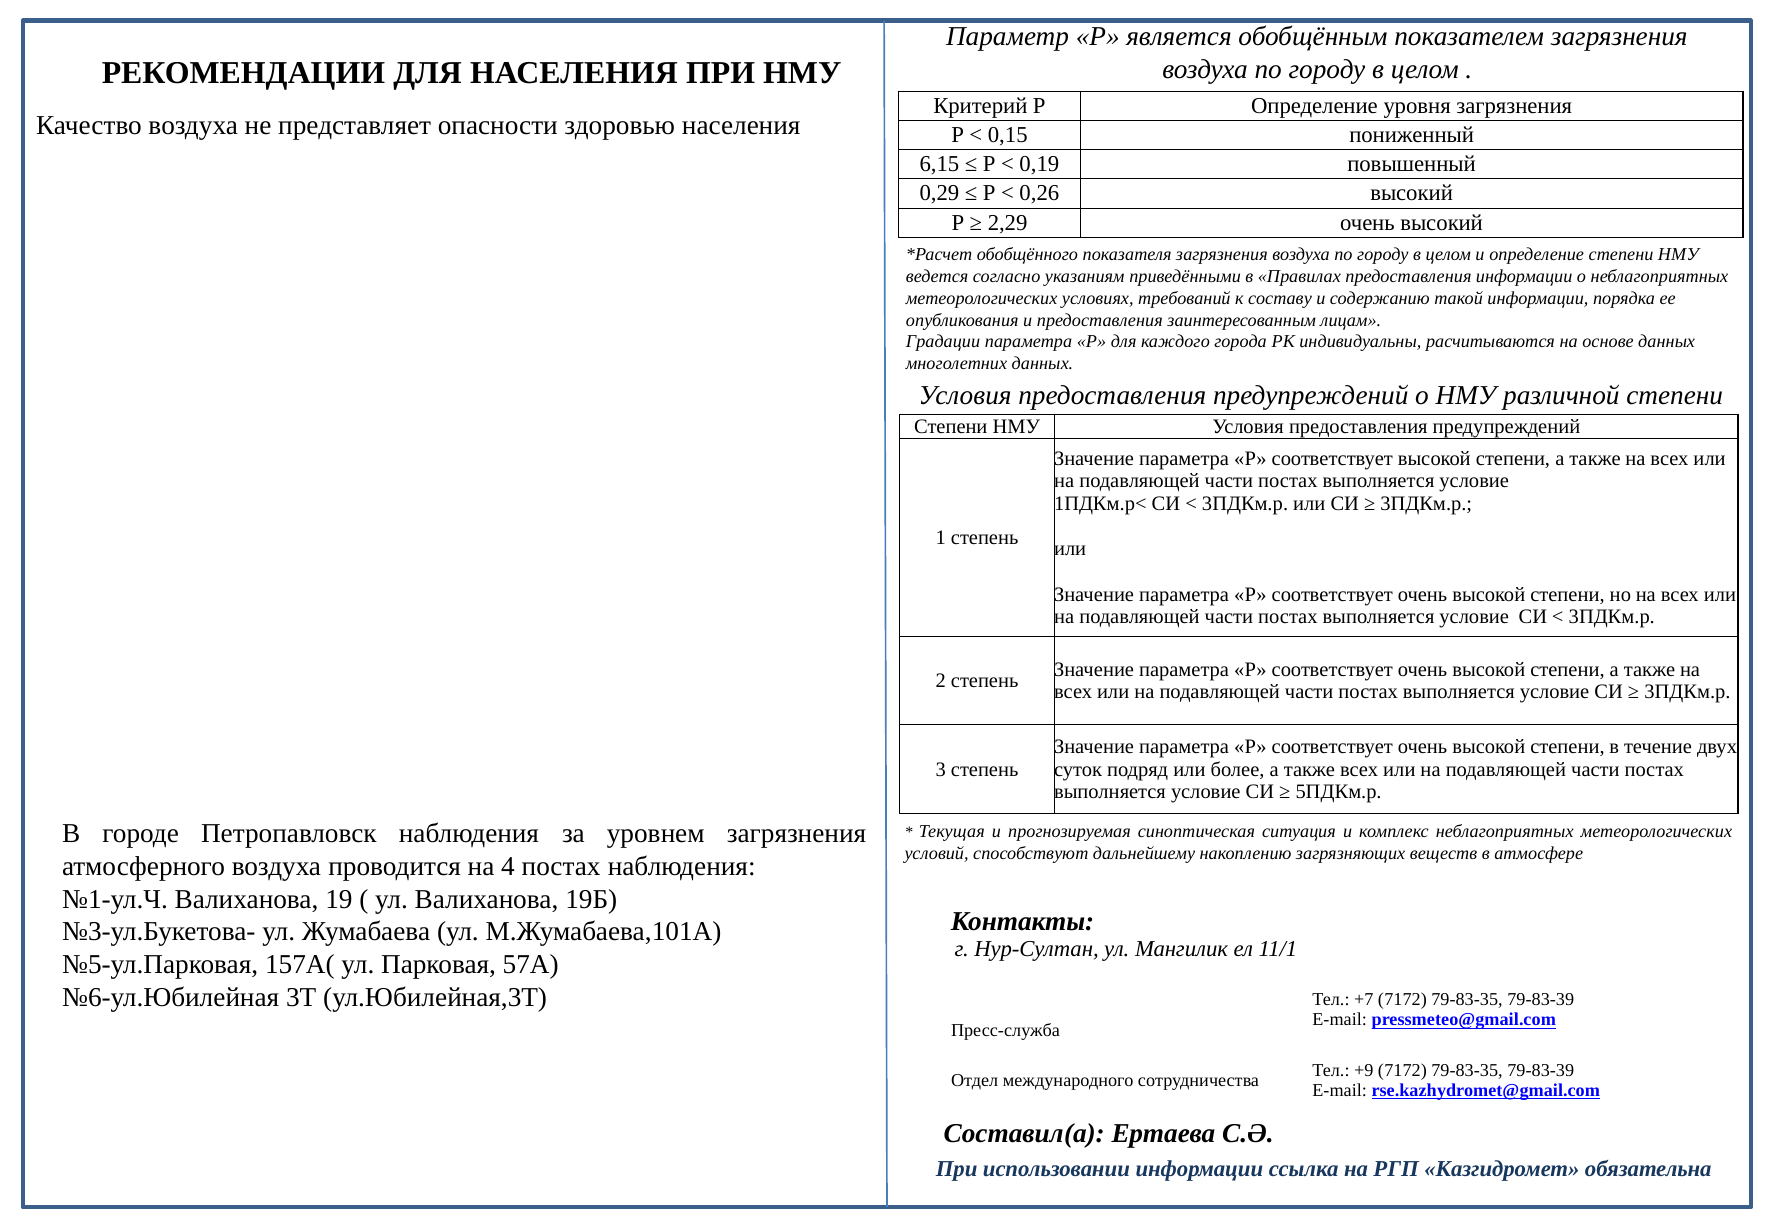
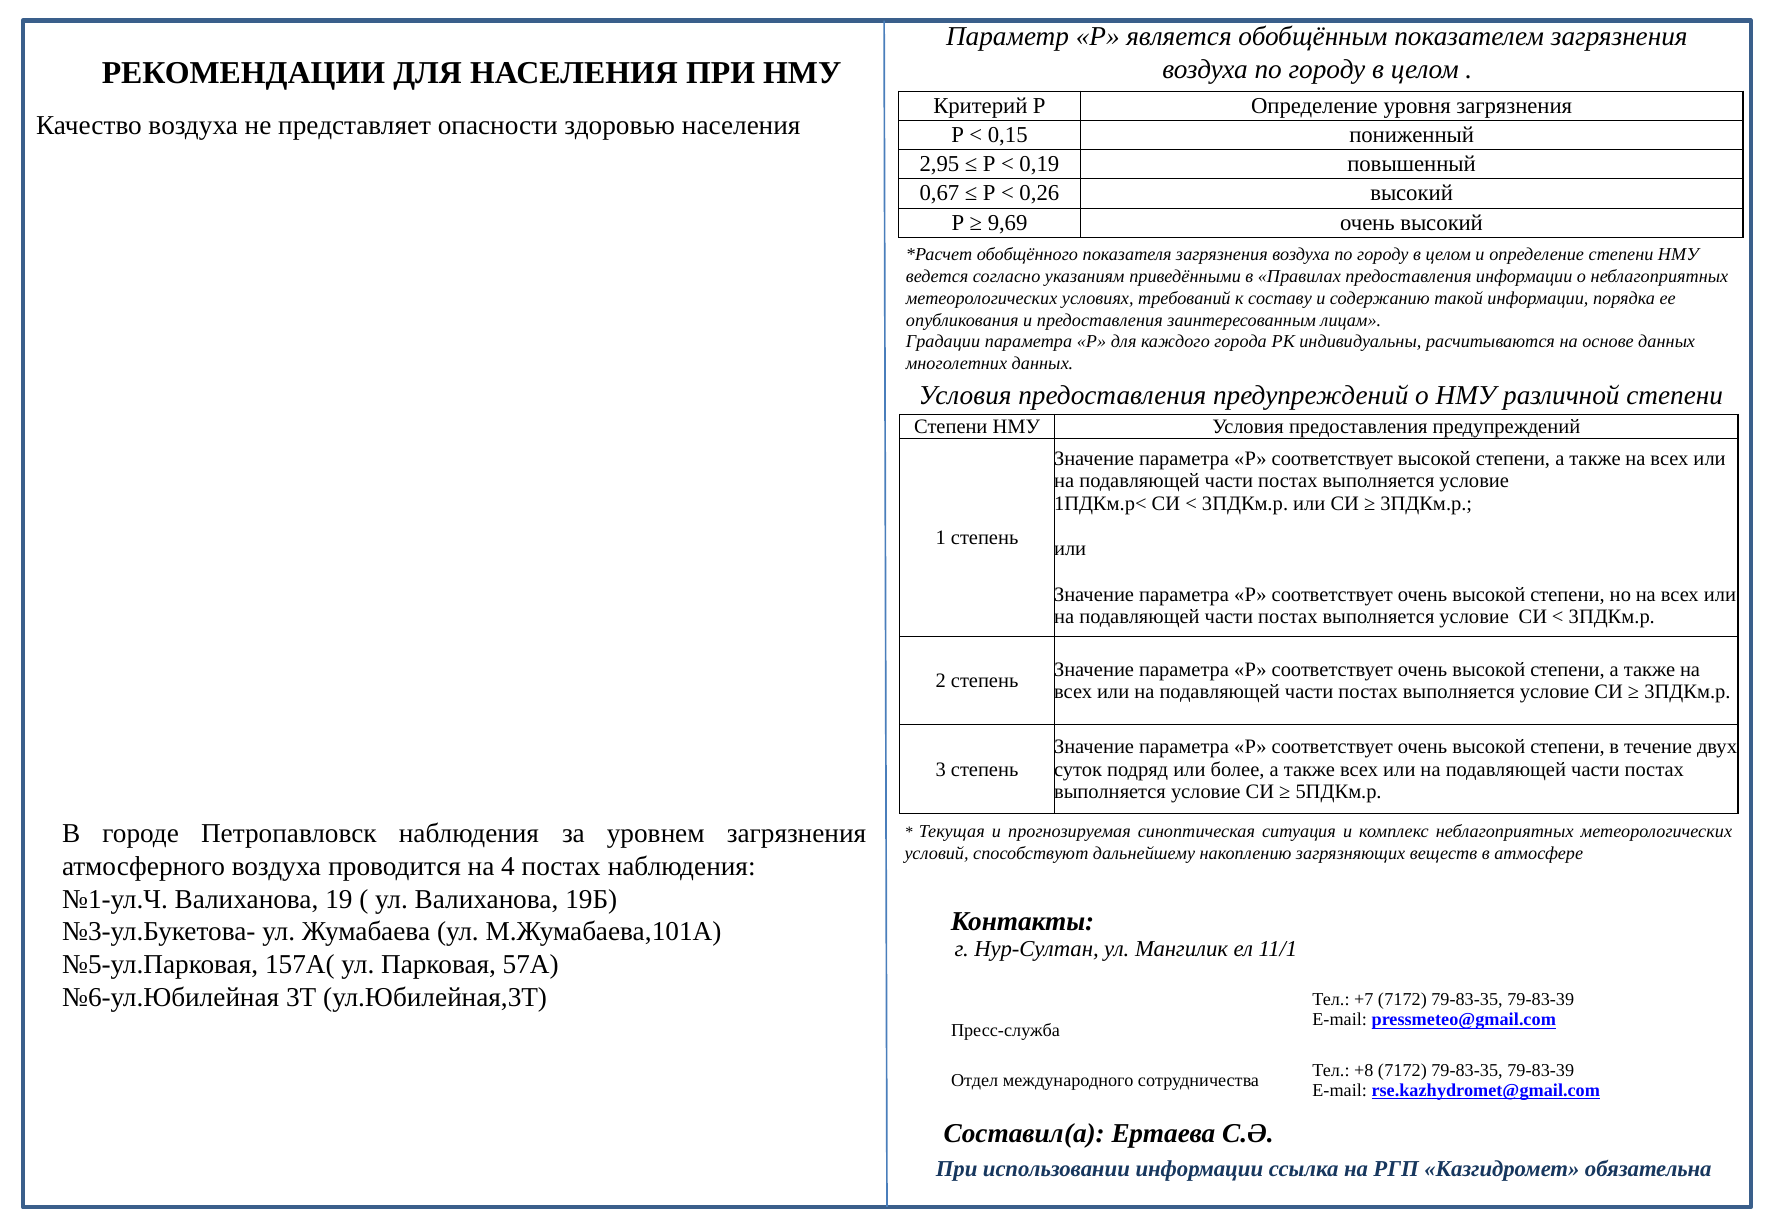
6,15: 6,15 -> 2,95
0,29: 0,29 -> 0,67
2,29: 2,29 -> 9,69
+9: +9 -> +8
